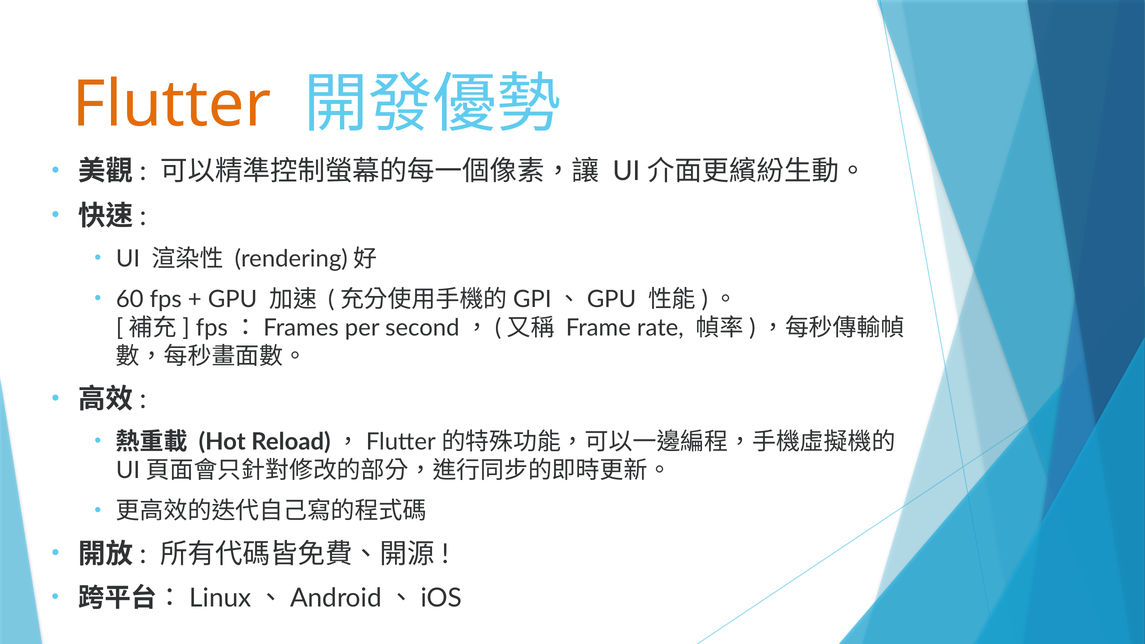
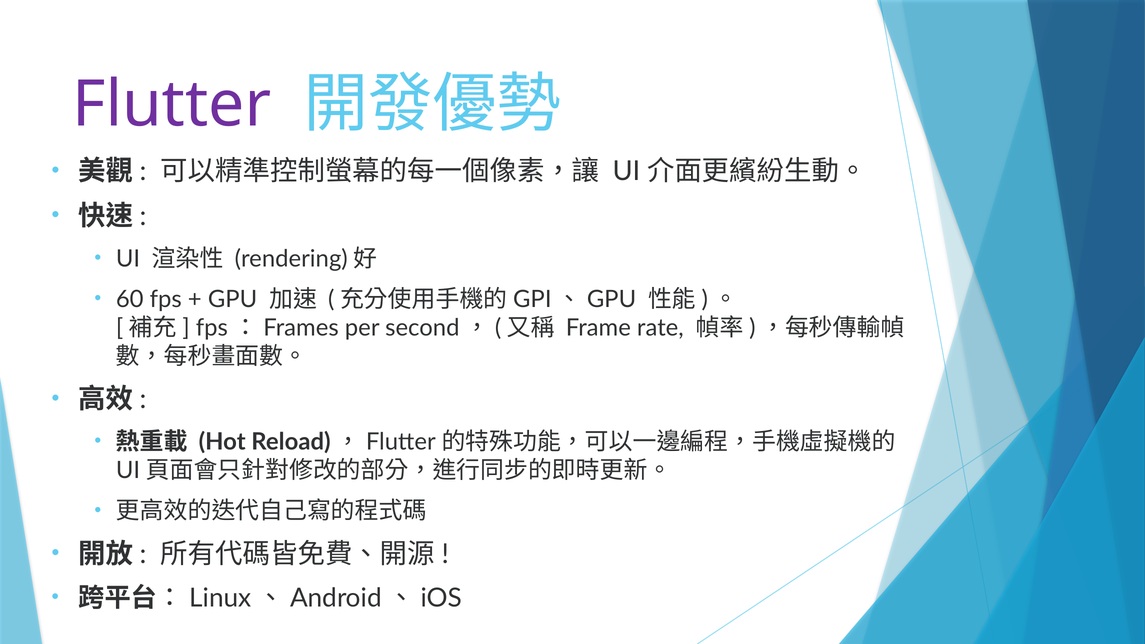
Flutter colour: orange -> purple
